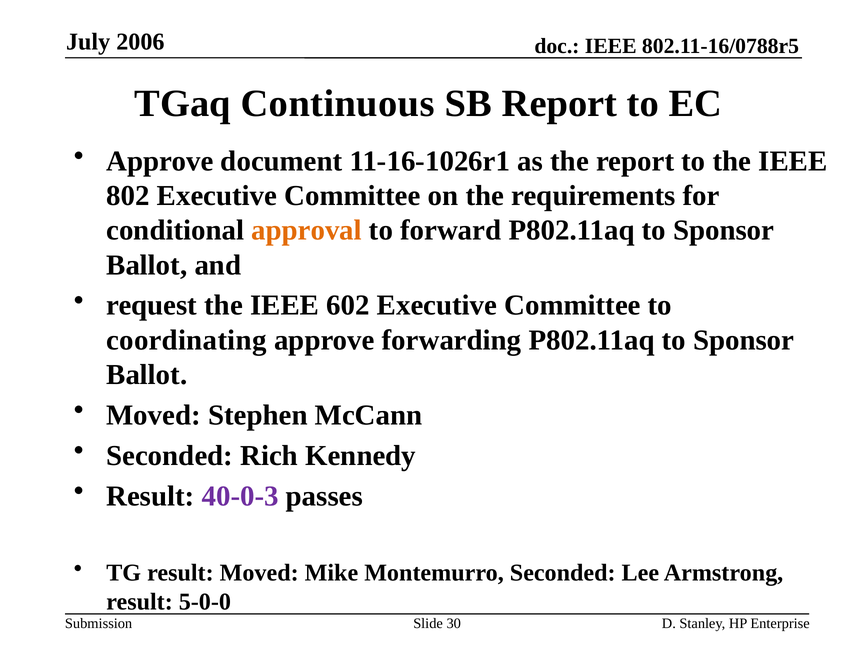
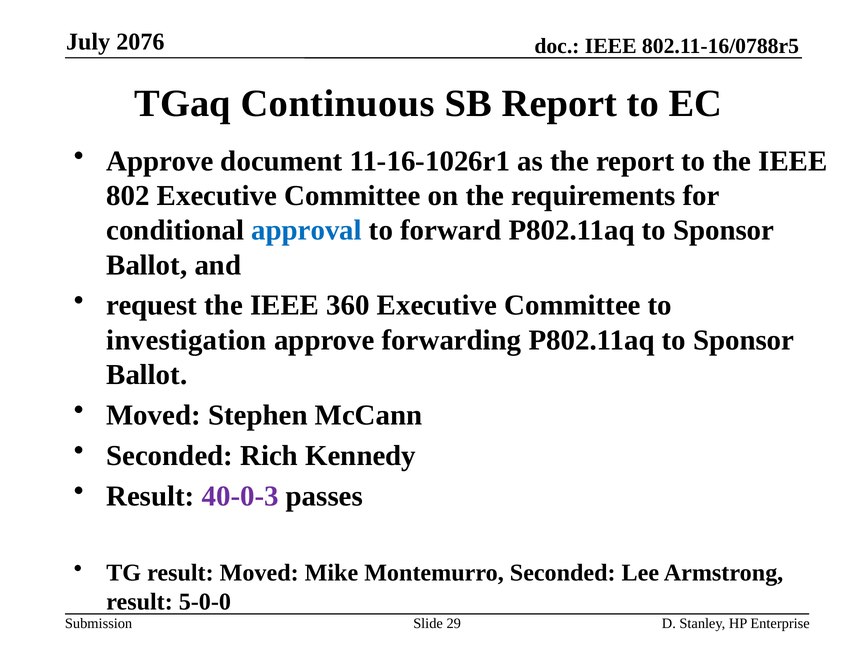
2006: 2006 -> 2076
approval colour: orange -> blue
602: 602 -> 360
coordinating: coordinating -> investigation
30: 30 -> 29
